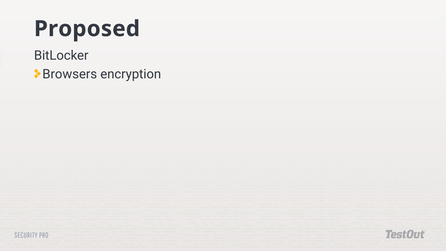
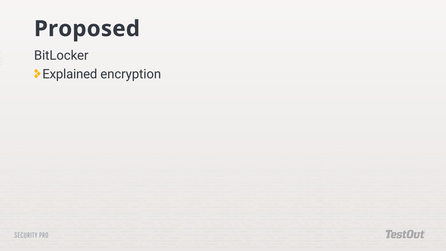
Browsers: Browsers -> Explained
